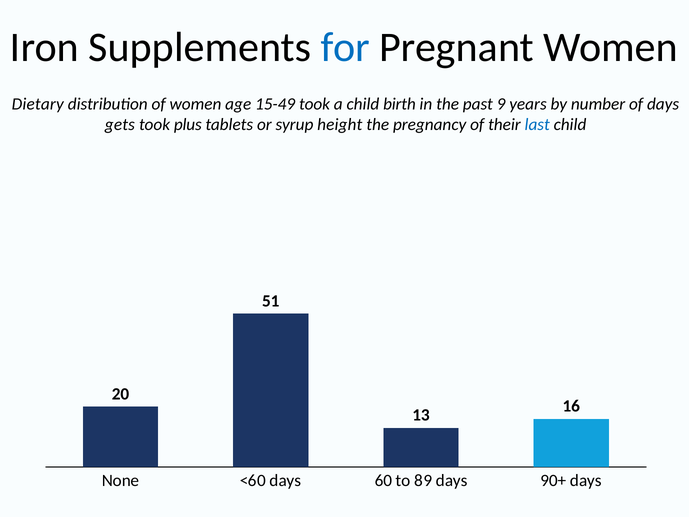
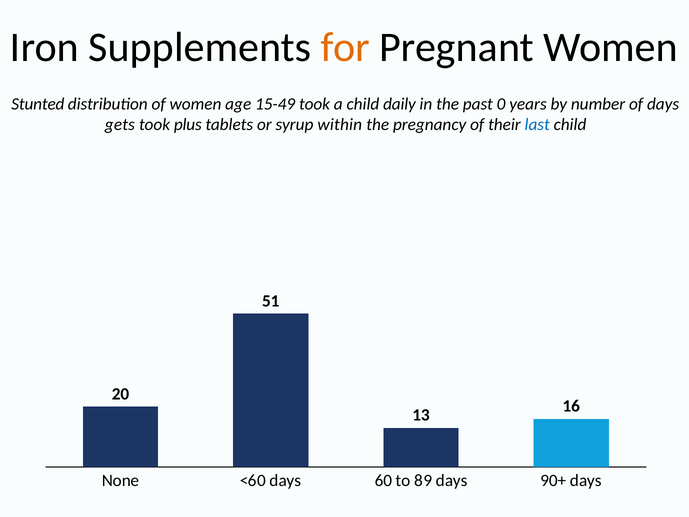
for colour: blue -> orange
Dietary: Dietary -> Stunted
birth: birth -> daily
9: 9 -> 0
height: height -> within
